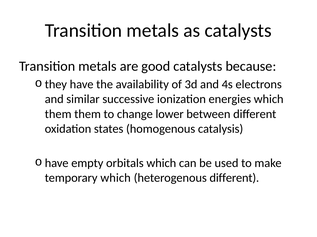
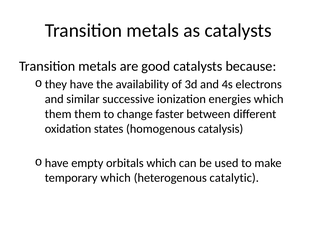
lower: lower -> faster
heterogenous different: different -> catalytic
